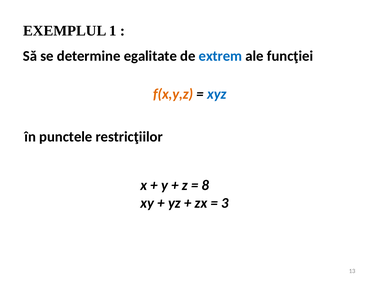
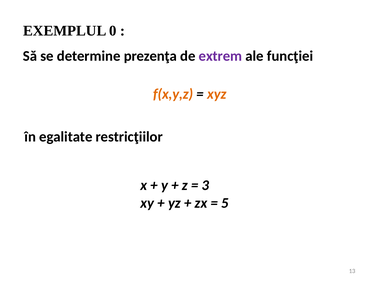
1: 1 -> 0
egalitate: egalitate -> prezenţa
extrem colour: blue -> purple
xyz colour: blue -> orange
punctele: punctele -> egalitate
8: 8 -> 3
3: 3 -> 5
